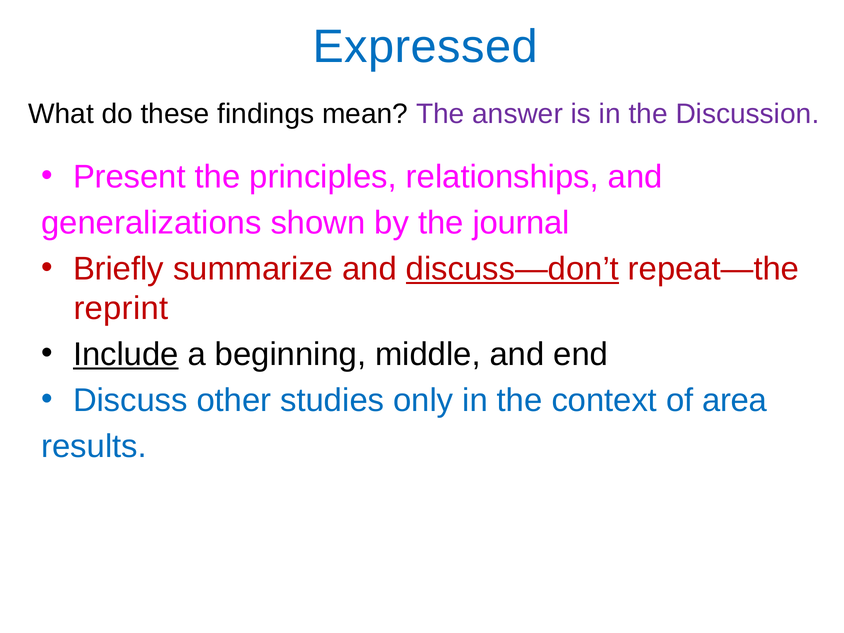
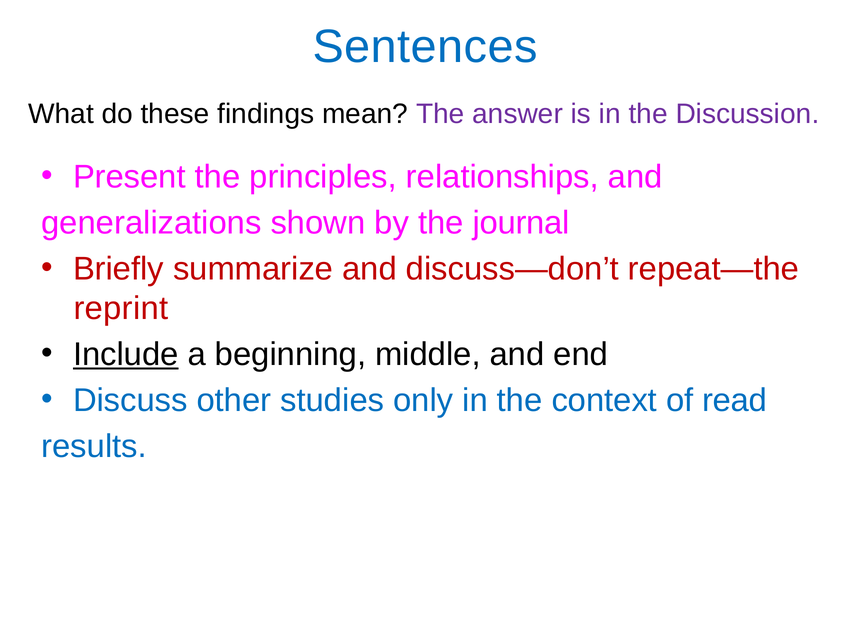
Expressed: Expressed -> Sentences
discuss—don’t underline: present -> none
area: area -> read
